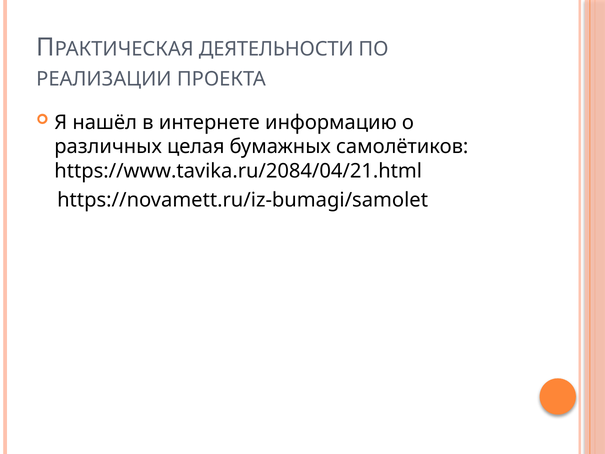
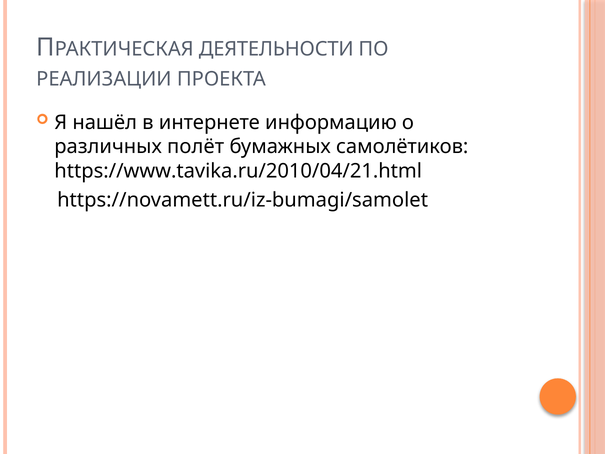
целая: целая -> полёт
https://www.tavika.ru/2084/04/21.html: https://www.tavika.ru/2084/04/21.html -> https://www.tavika.ru/2010/04/21.html
